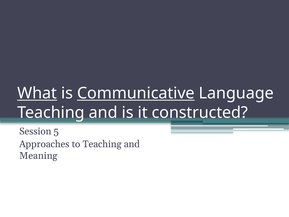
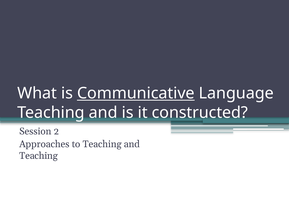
What underline: present -> none
5: 5 -> 2
Meaning at (38, 155): Meaning -> Teaching
